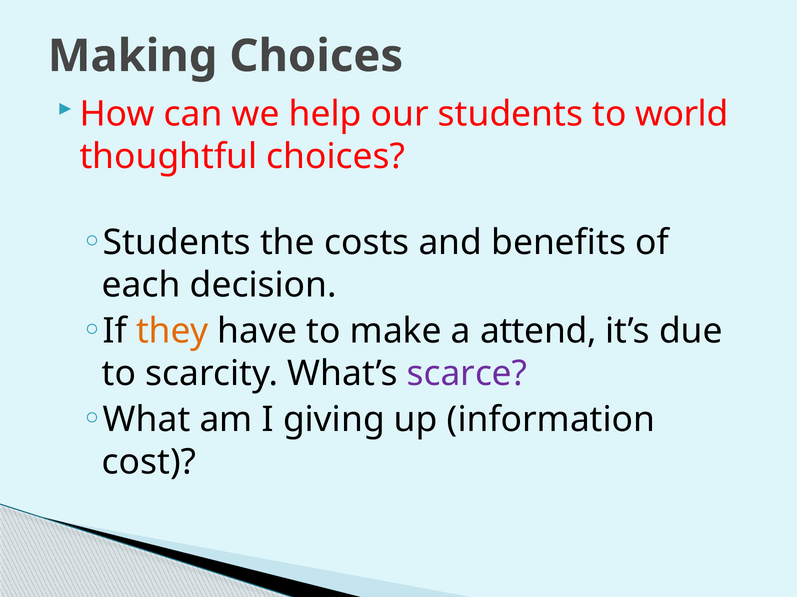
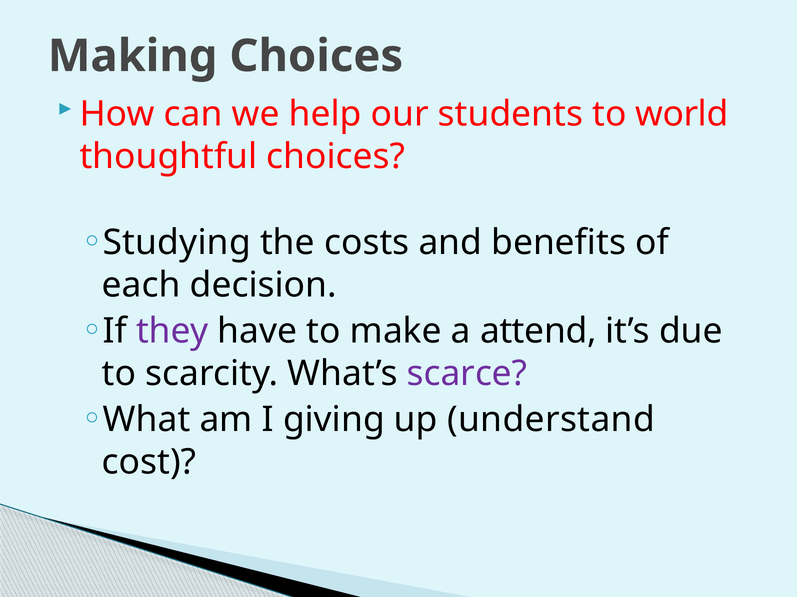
Students at (177, 243): Students -> Studying
they colour: orange -> purple
information: information -> understand
